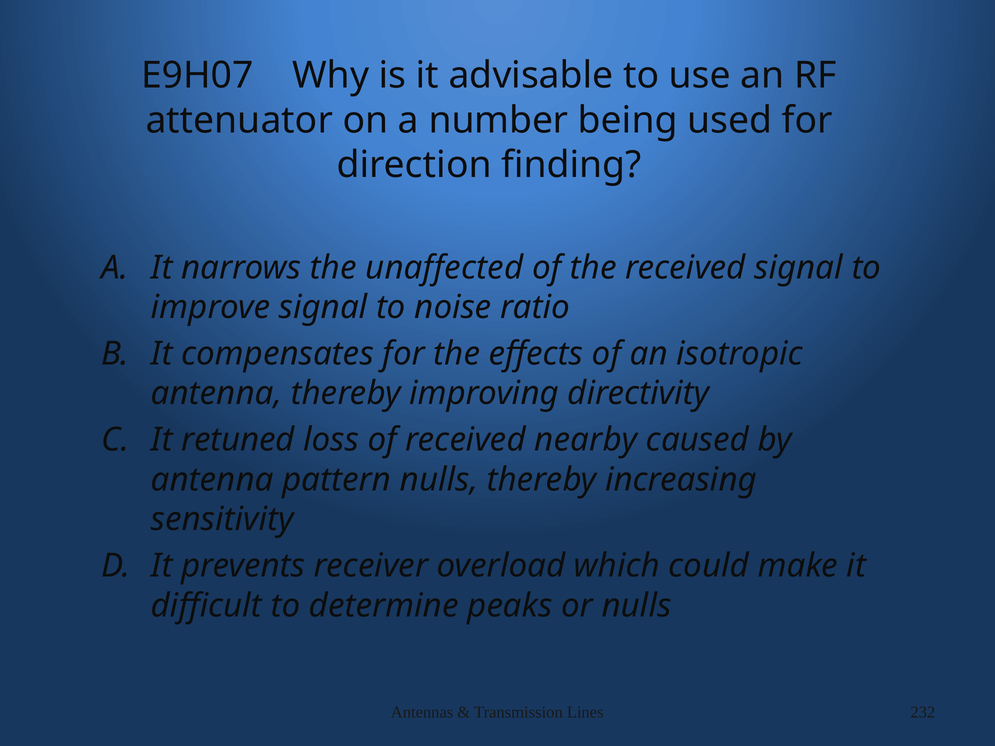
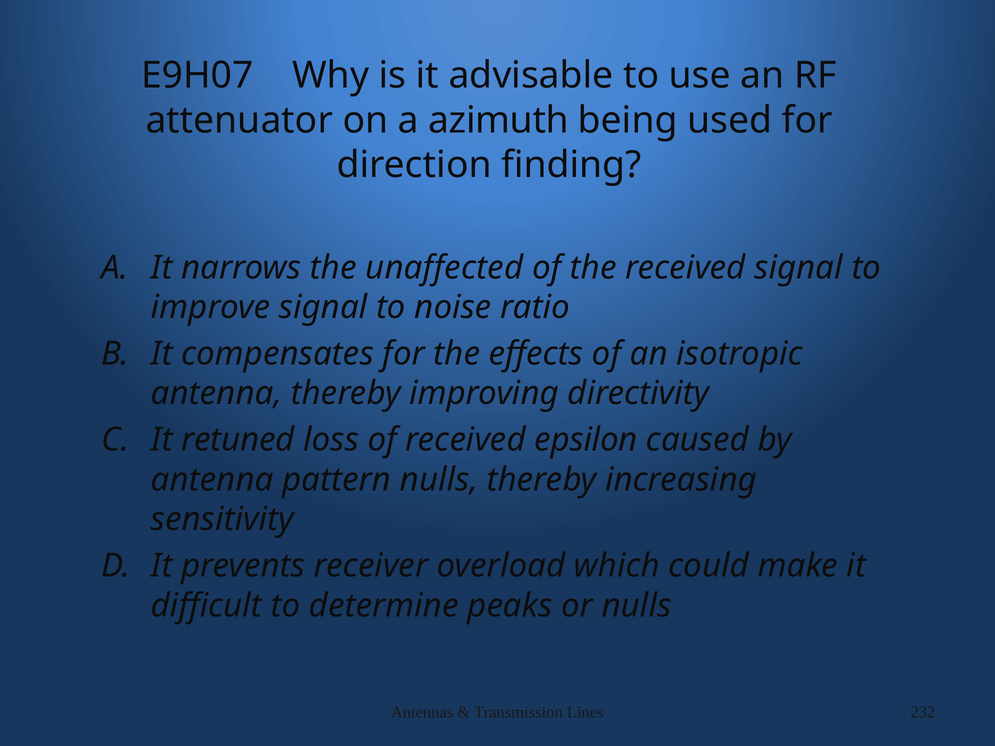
number: number -> azimuth
nearby: nearby -> epsilon
